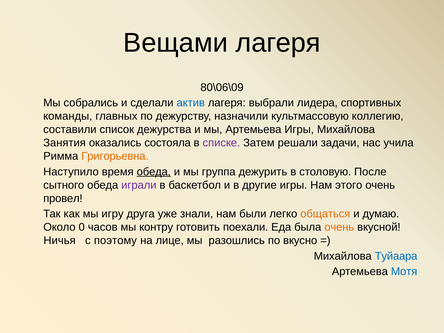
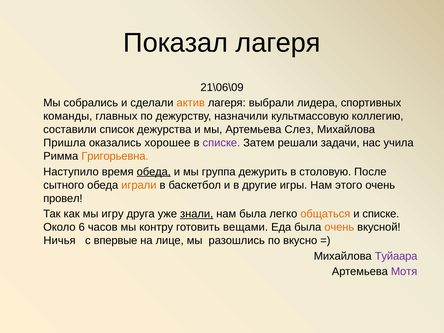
Вещами: Вещами -> Показал
80\06\09: 80\06\09 -> 21\06\09
актив colour: blue -> orange
Артемьева Игры: Игры -> Слез
Занятия: Занятия -> Пришла
состояла: состояла -> хорошее
играли colour: purple -> orange
знали underline: none -> present
нам были: были -> была
и думаю: думаю -> списке
0: 0 -> 6
поехали: поехали -> вещами
поэтому: поэтому -> впервые
Туйаара colour: blue -> purple
Мотя colour: blue -> purple
